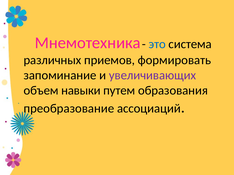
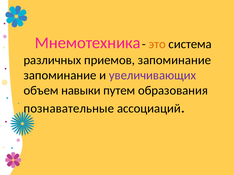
это colour: blue -> orange
приемов формировать: формировать -> запоминание
преобразование: преобразование -> познавательные
